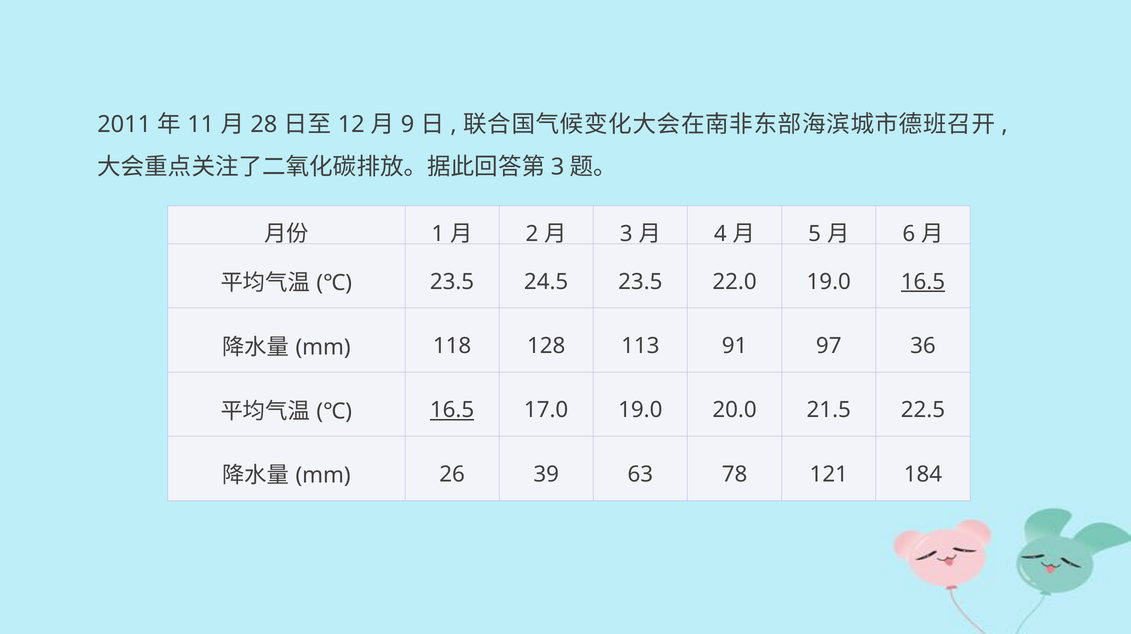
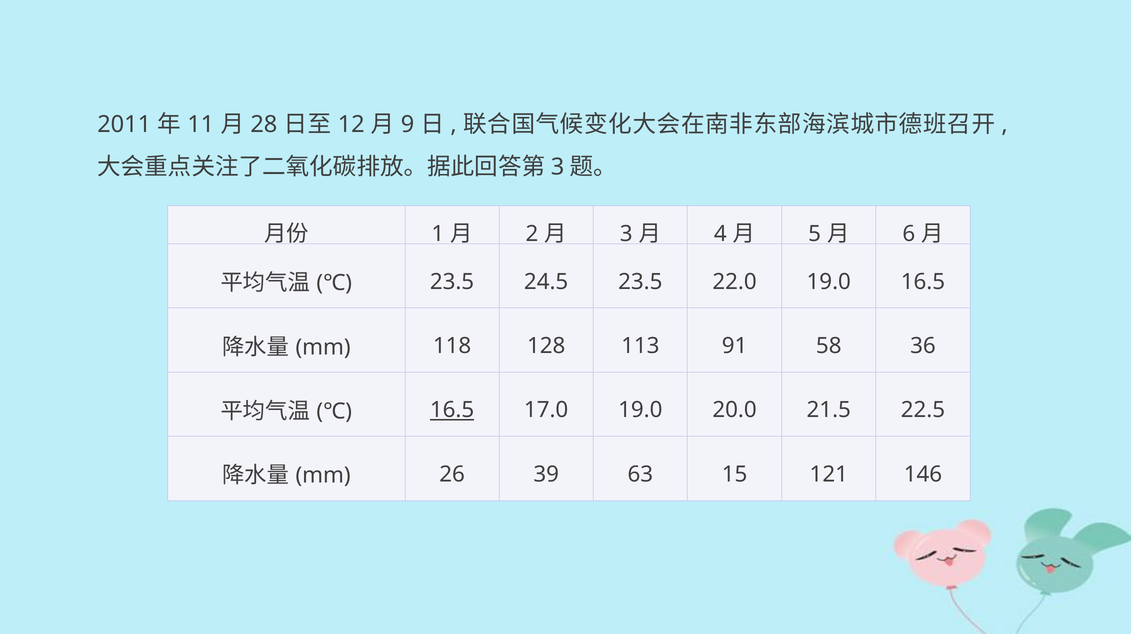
16.5 at (923, 282) underline: present -> none
97: 97 -> 58
78: 78 -> 15
184: 184 -> 146
